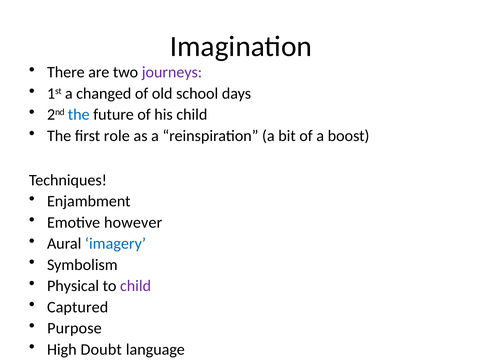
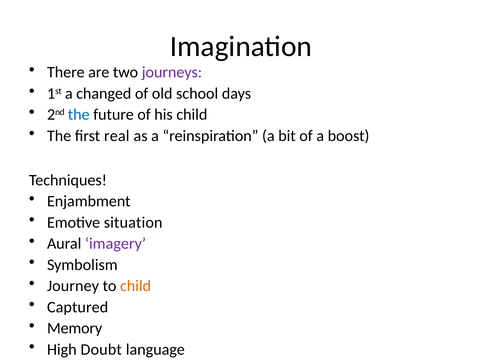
role: role -> real
however: however -> situation
imagery colour: blue -> purple
Physical: Physical -> Journey
child at (136, 286) colour: purple -> orange
Purpose: Purpose -> Memory
